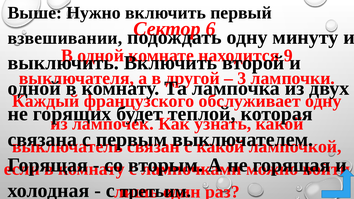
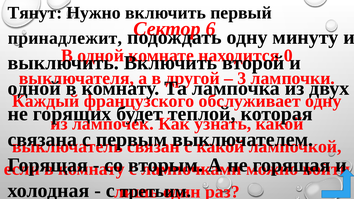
Выше: Выше -> Тянут
взвешивании: взвешивании -> принадлежит
9: 9 -> 0
